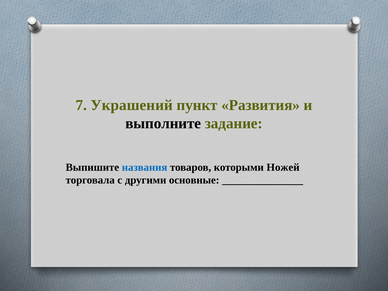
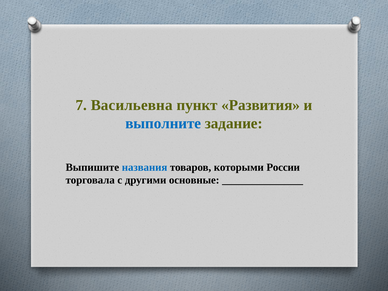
Украшений: Украшений -> Васильевна
выполните colour: black -> blue
Ножей: Ножей -> России
